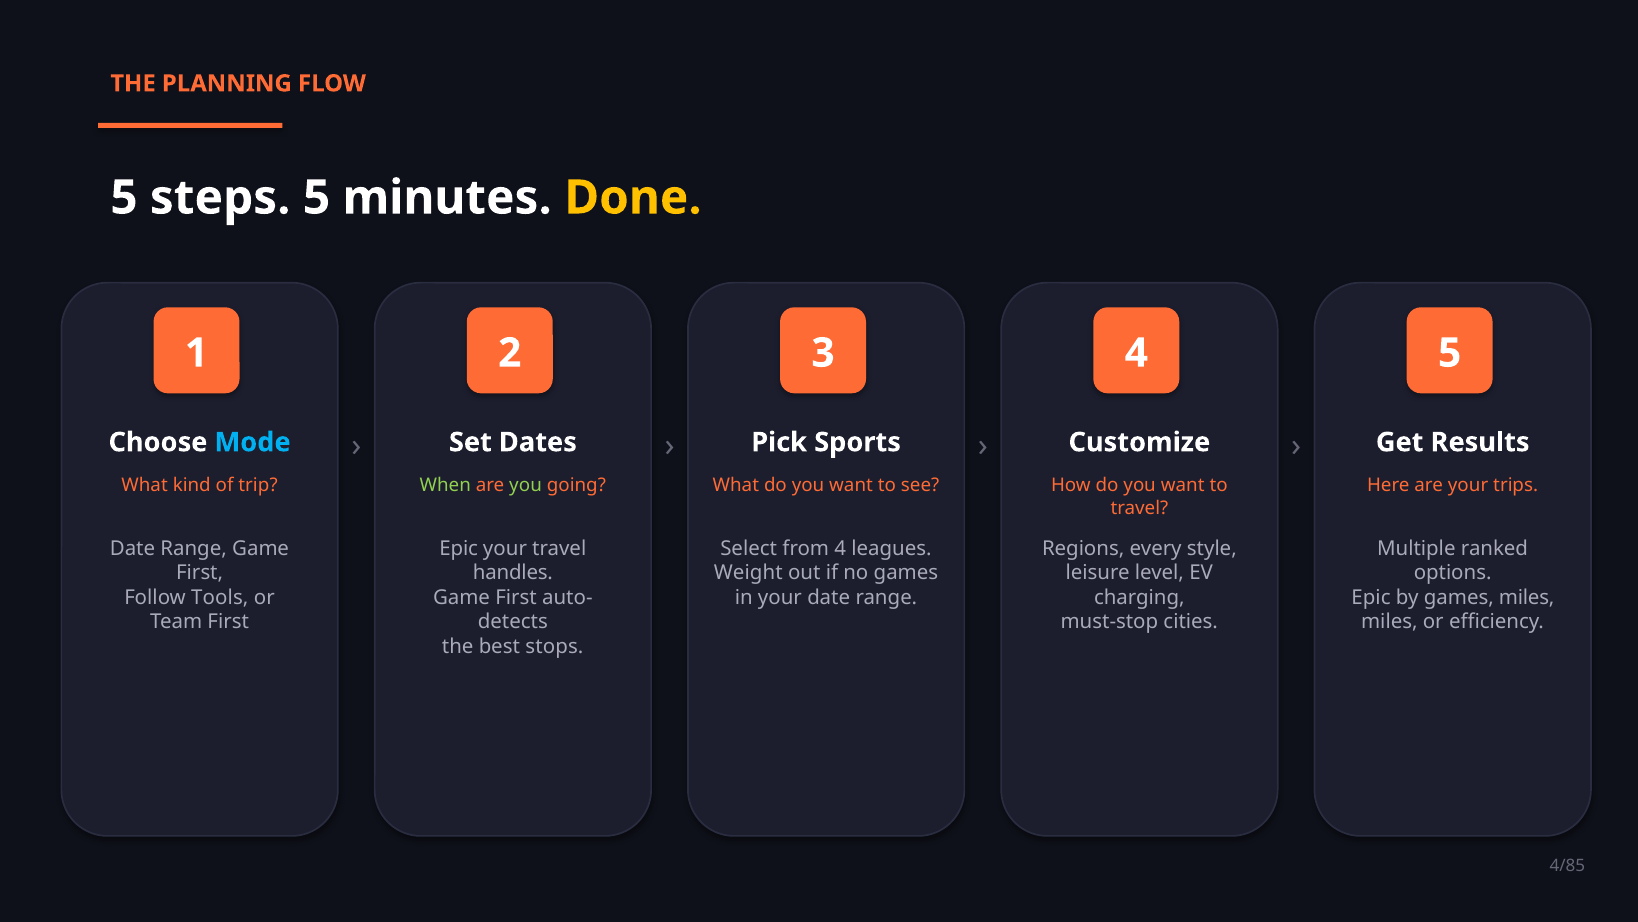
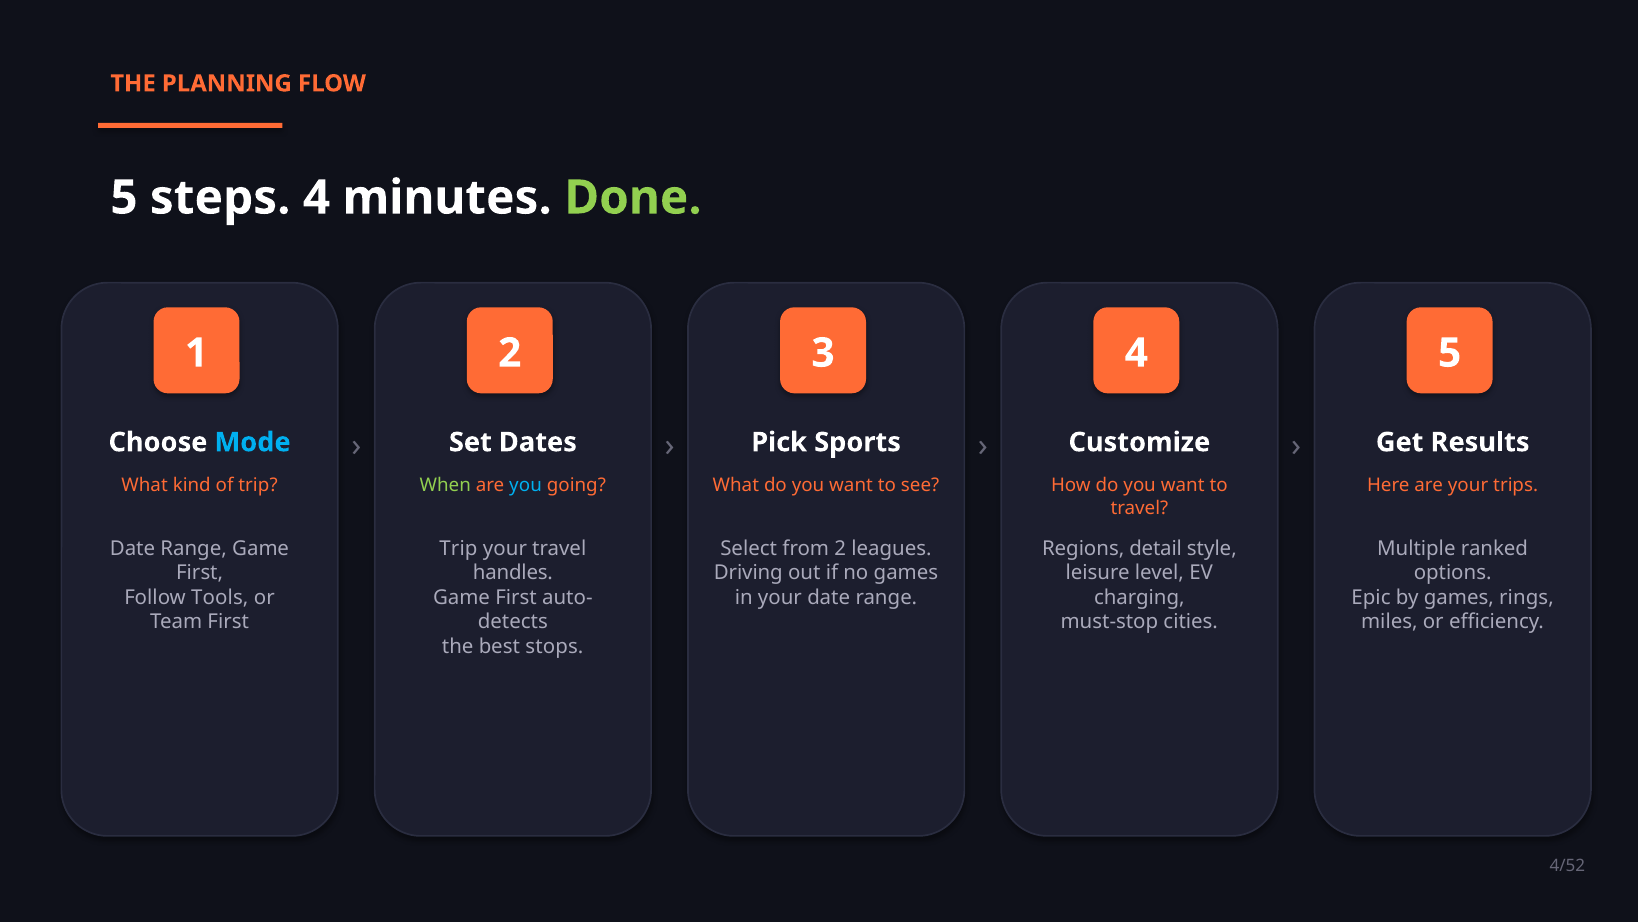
steps 5: 5 -> 4
Done colour: yellow -> light green
you at (526, 485) colour: light green -> light blue
Epic at (459, 548): Epic -> Trip
from 4: 4 -> 2
every: every -> detail
Weight: Weight -> Driving
games miles: miles -> rings
4/85: 4/85 -> 4/52
